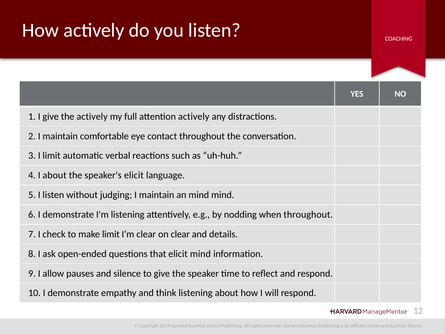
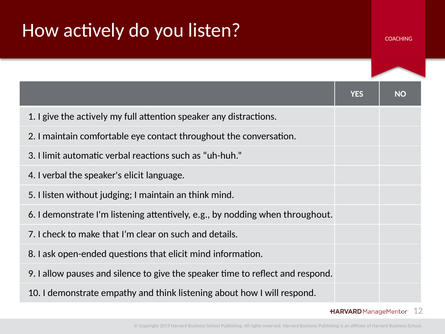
attention actively: actively -> speaker
I about: about -> verbal
an mind: mind -> think
make limit: limit -> that
on clear: clear -> such
